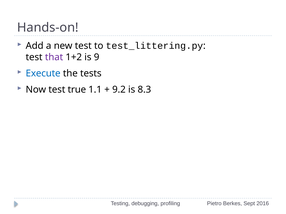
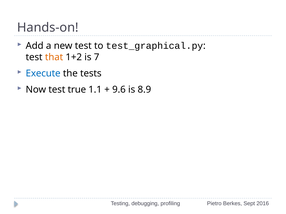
test_littering.py: test_littering.py -> test_graphical.py
that colour: purple -> orange
9: 9 -> 7
9.2: 9.2 -> 9.6
8.3: 8.3 -> 8.9
